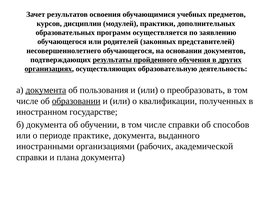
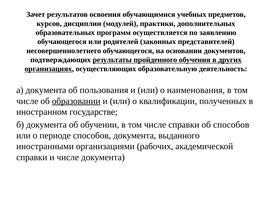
документа at (46, 90) underline: present -> none
преобразовать: преобразовать -> наименования
периоде практике: практике -> способов
и плана: плана -> числе
